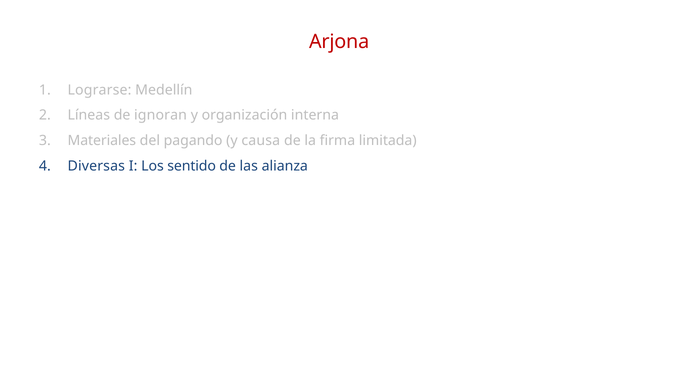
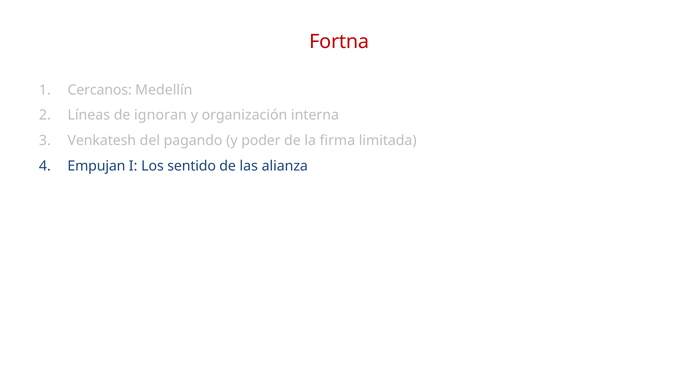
Arjona: Arjona -> Fortna
Lograrse: Lograrse -> Cercanos
Materiales: Materiales -> Venkatesh
causa: causa -> poder
Diversas: Diversas -> Empujan
